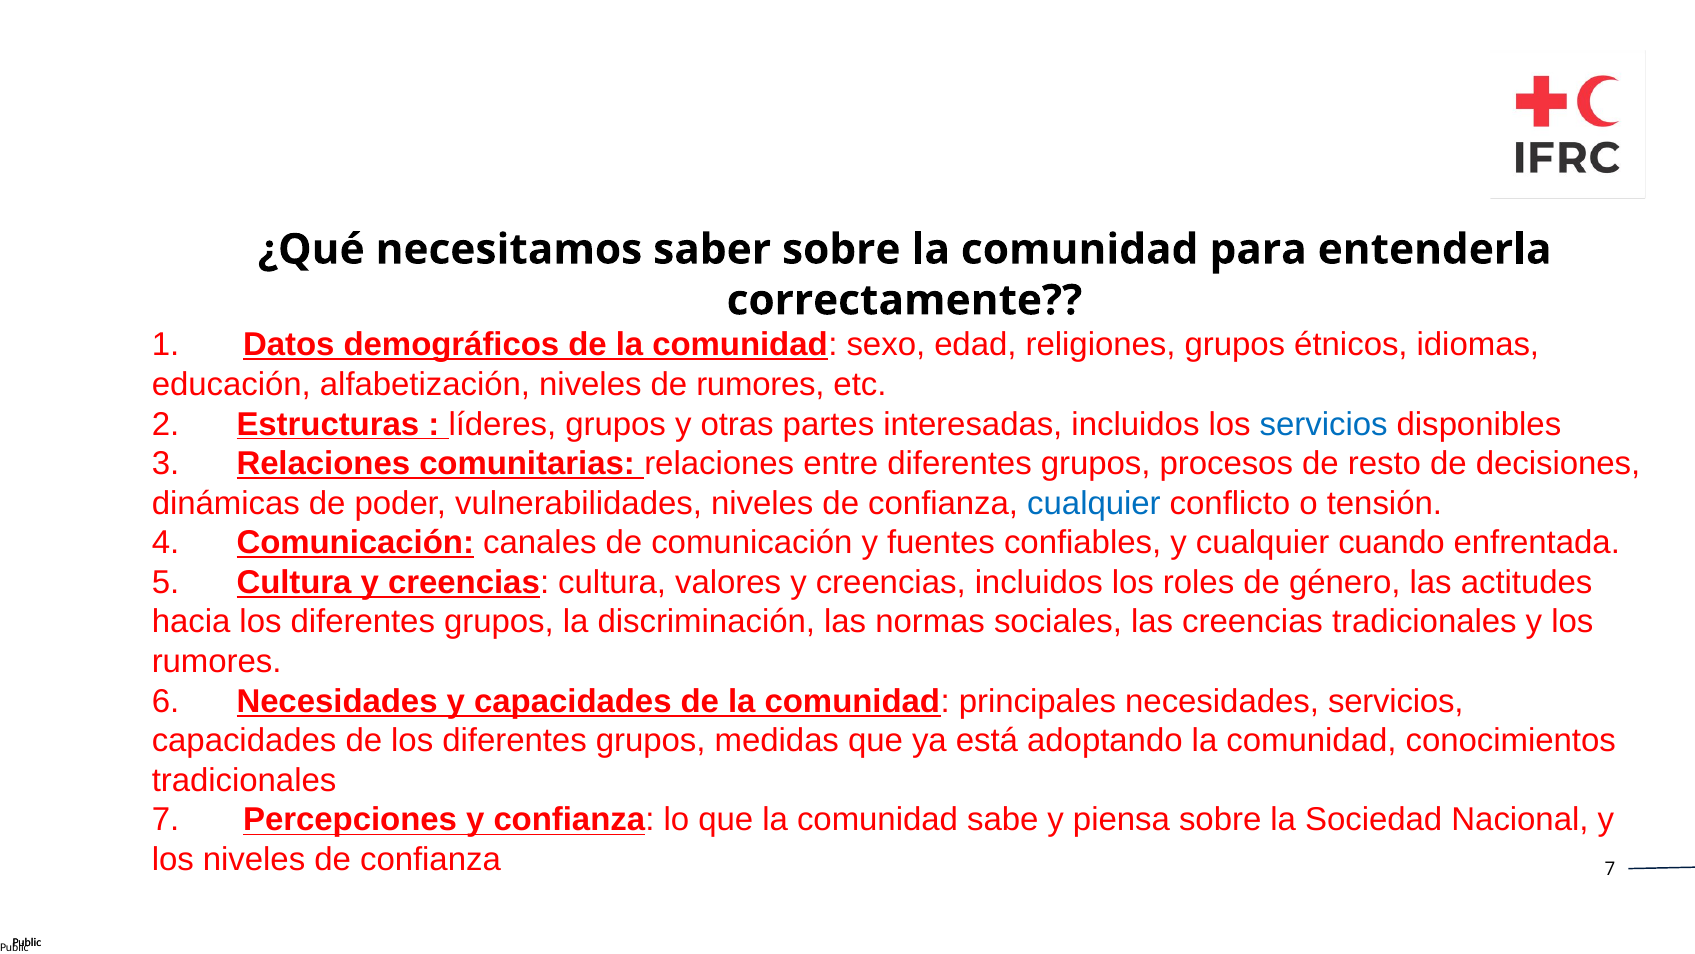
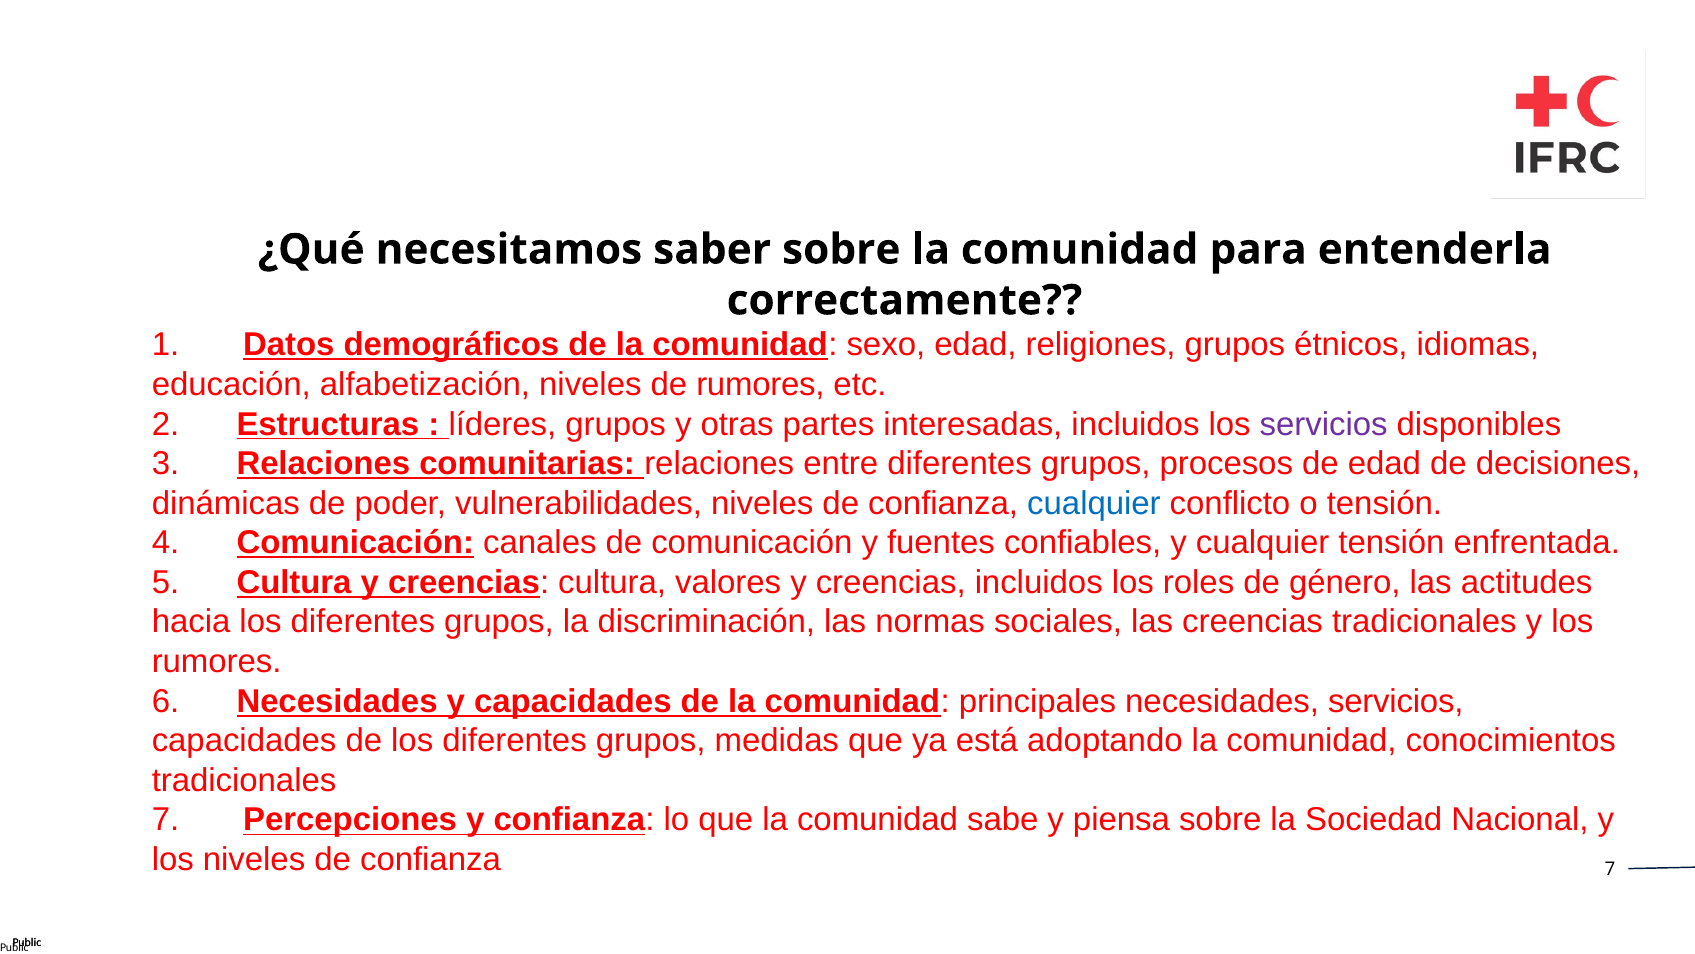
servicios at (1324, 424) colour: blue -> purple
de resto: resto -> edad
cualquier cuando: cuando -> tensión
